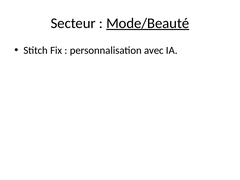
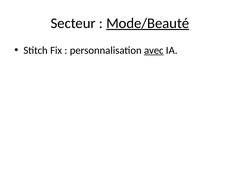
avec underline: none -> present
